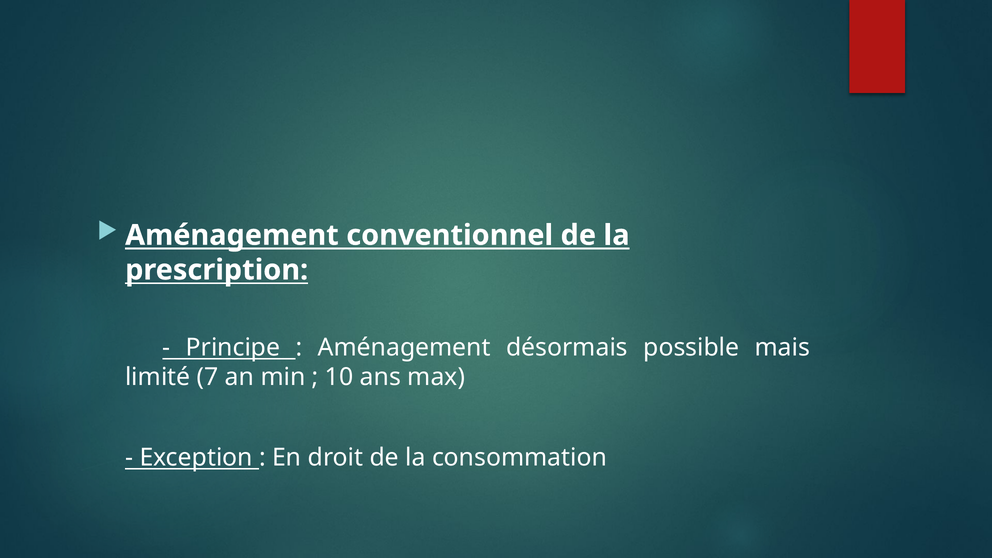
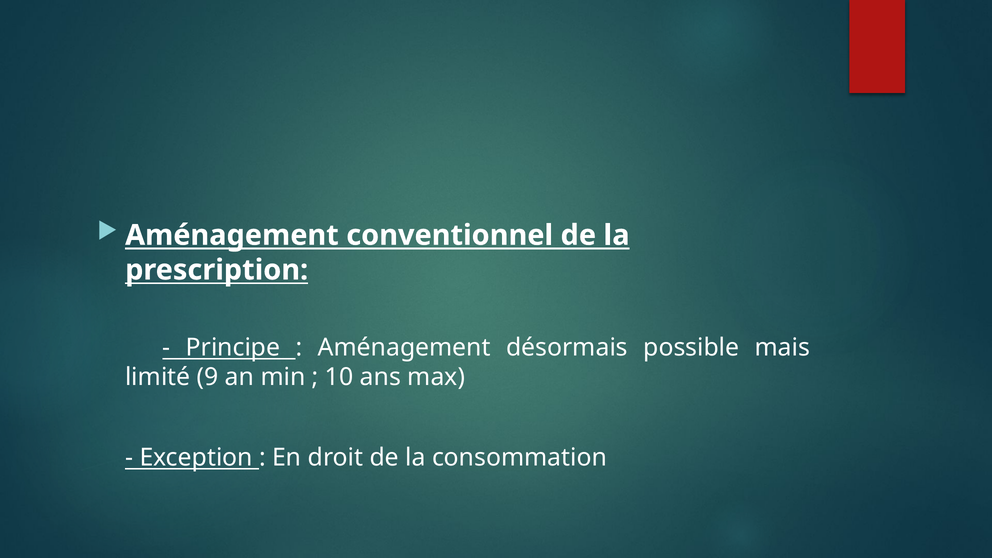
7: 7 -> 9
